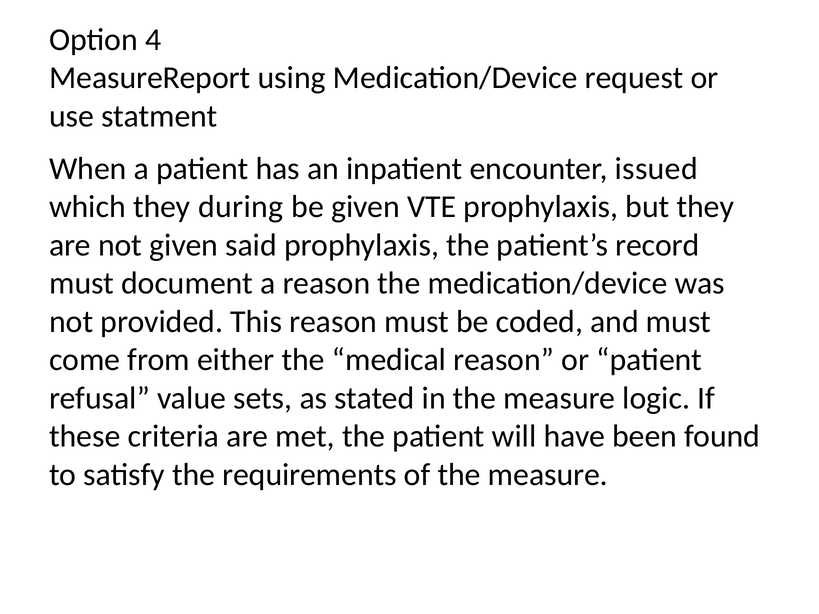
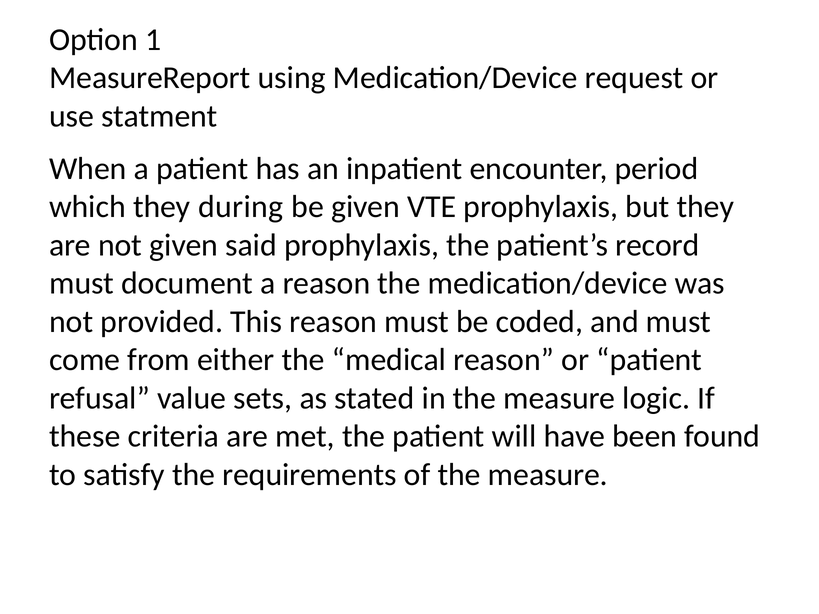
4: 4 -> 1
issued: issued -> period
